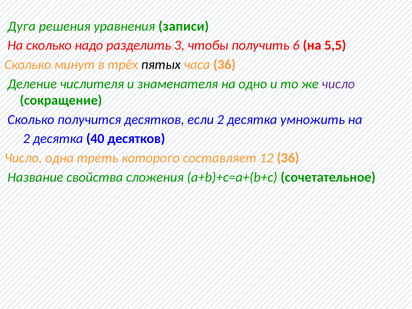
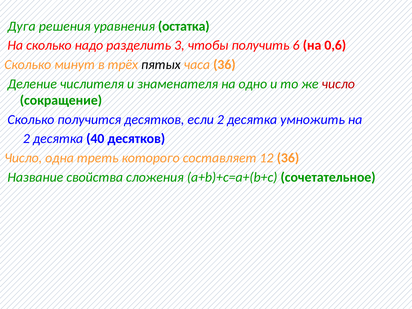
записи: записи -> остатка
5,5: 5,5 -> 0,6
число at (338, 84) colour: purple -> red
